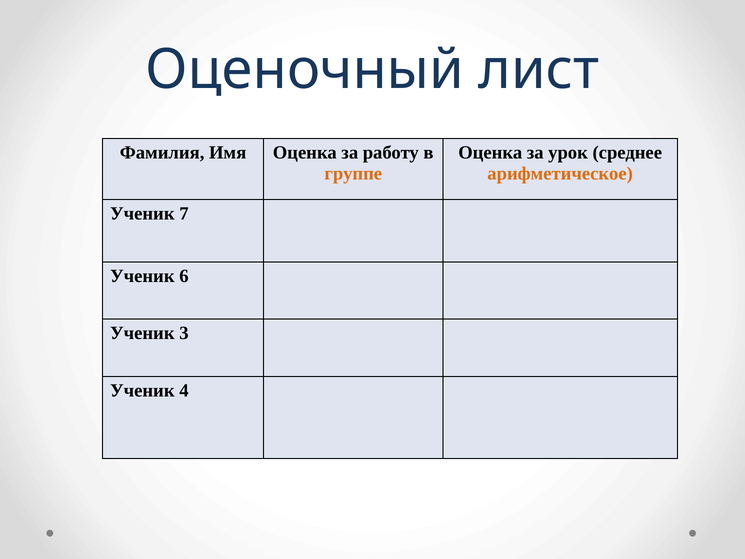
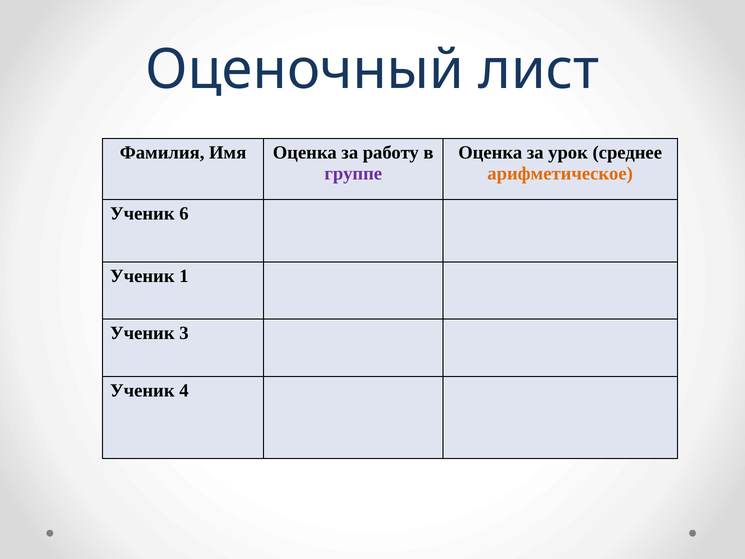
группе colour: orange -> purple
7: 7 -> 6
6: 6 -> 1
